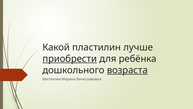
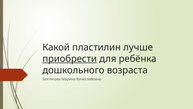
возраста underline: present -> none
